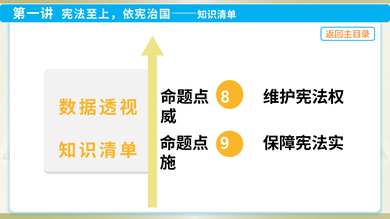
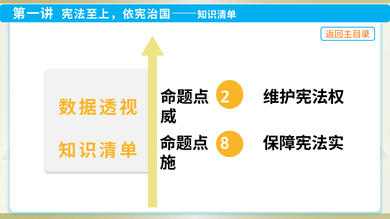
8: 8 -> 2
9: 9 -> 8
